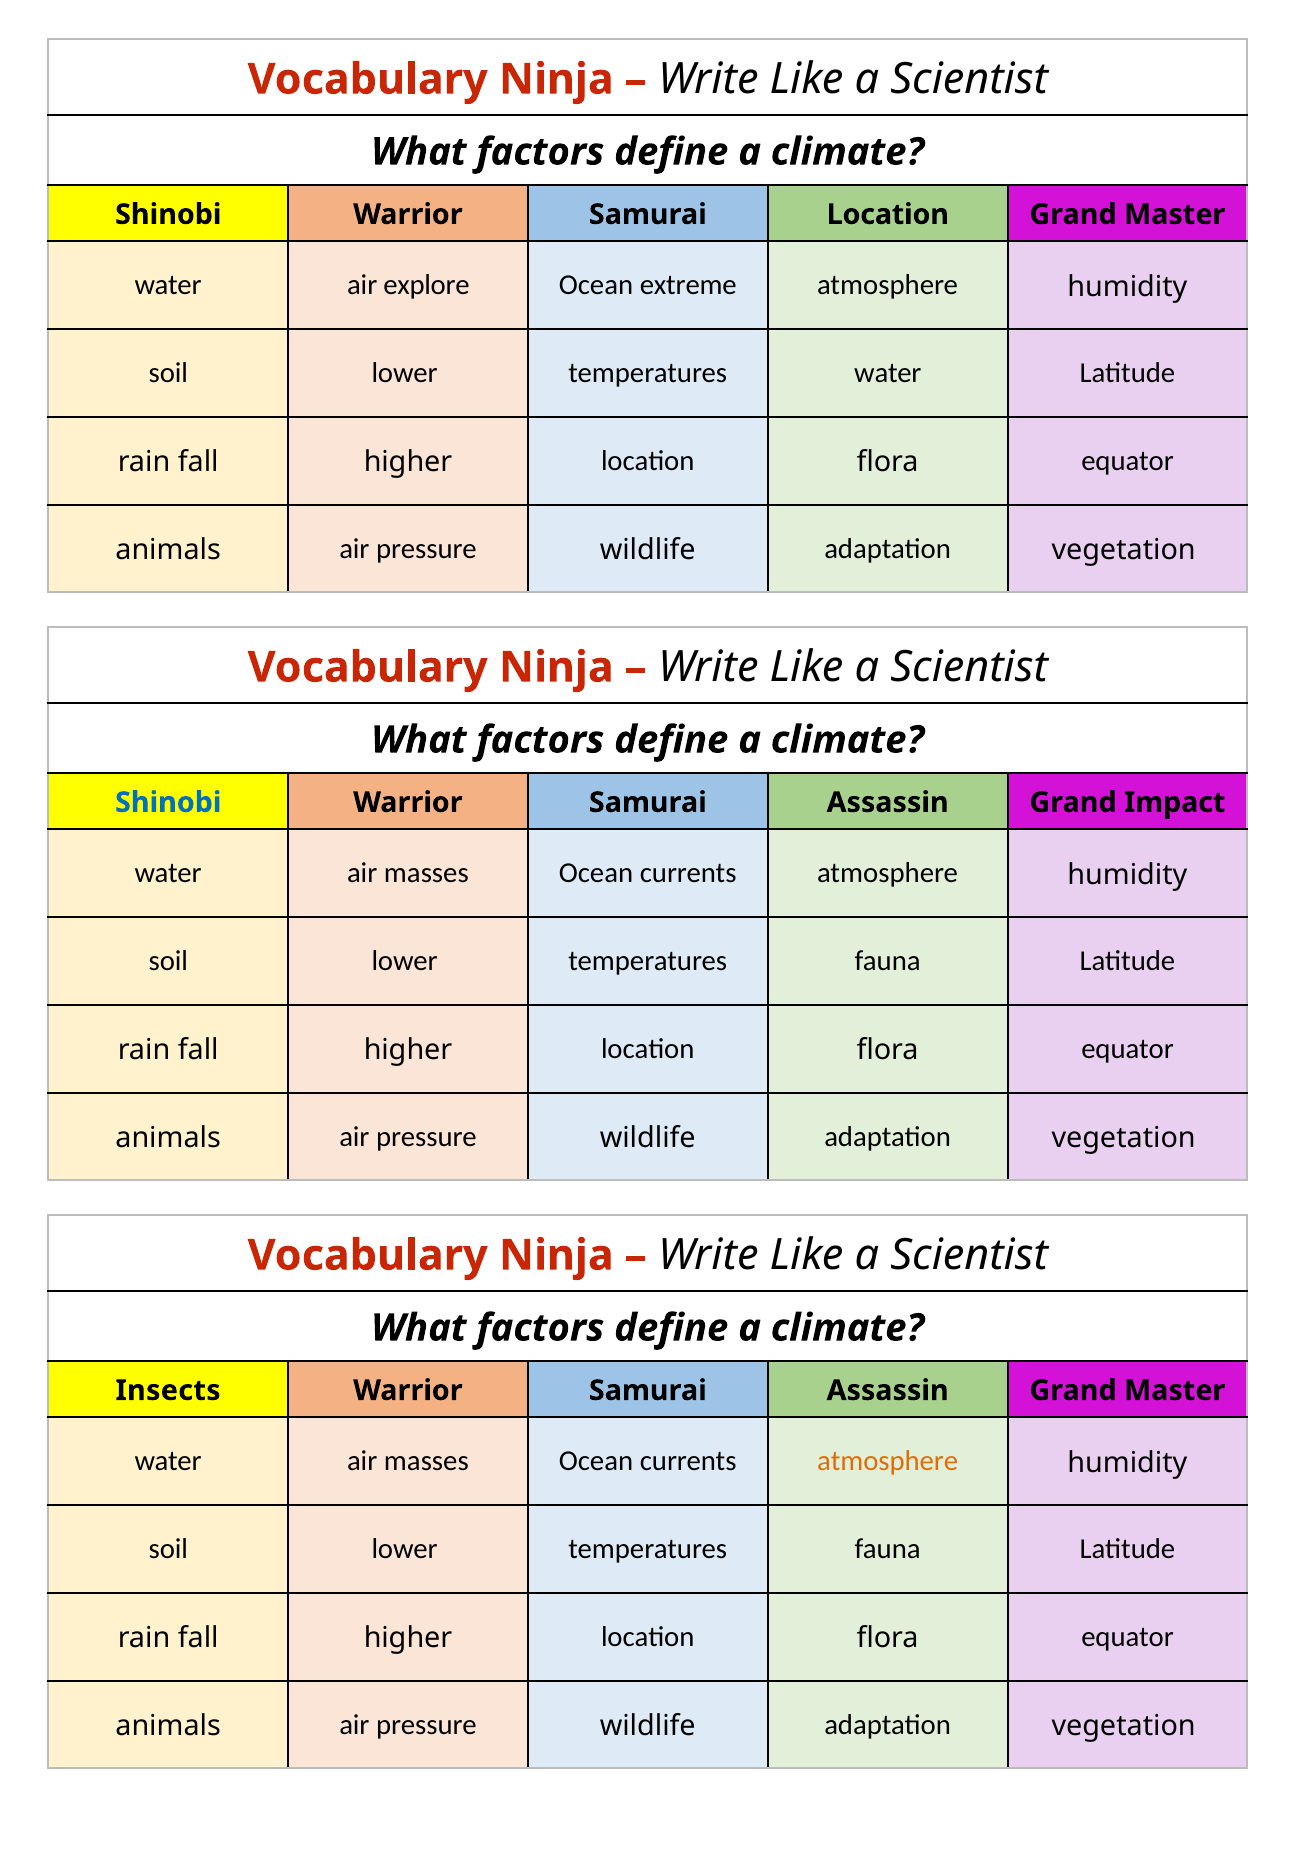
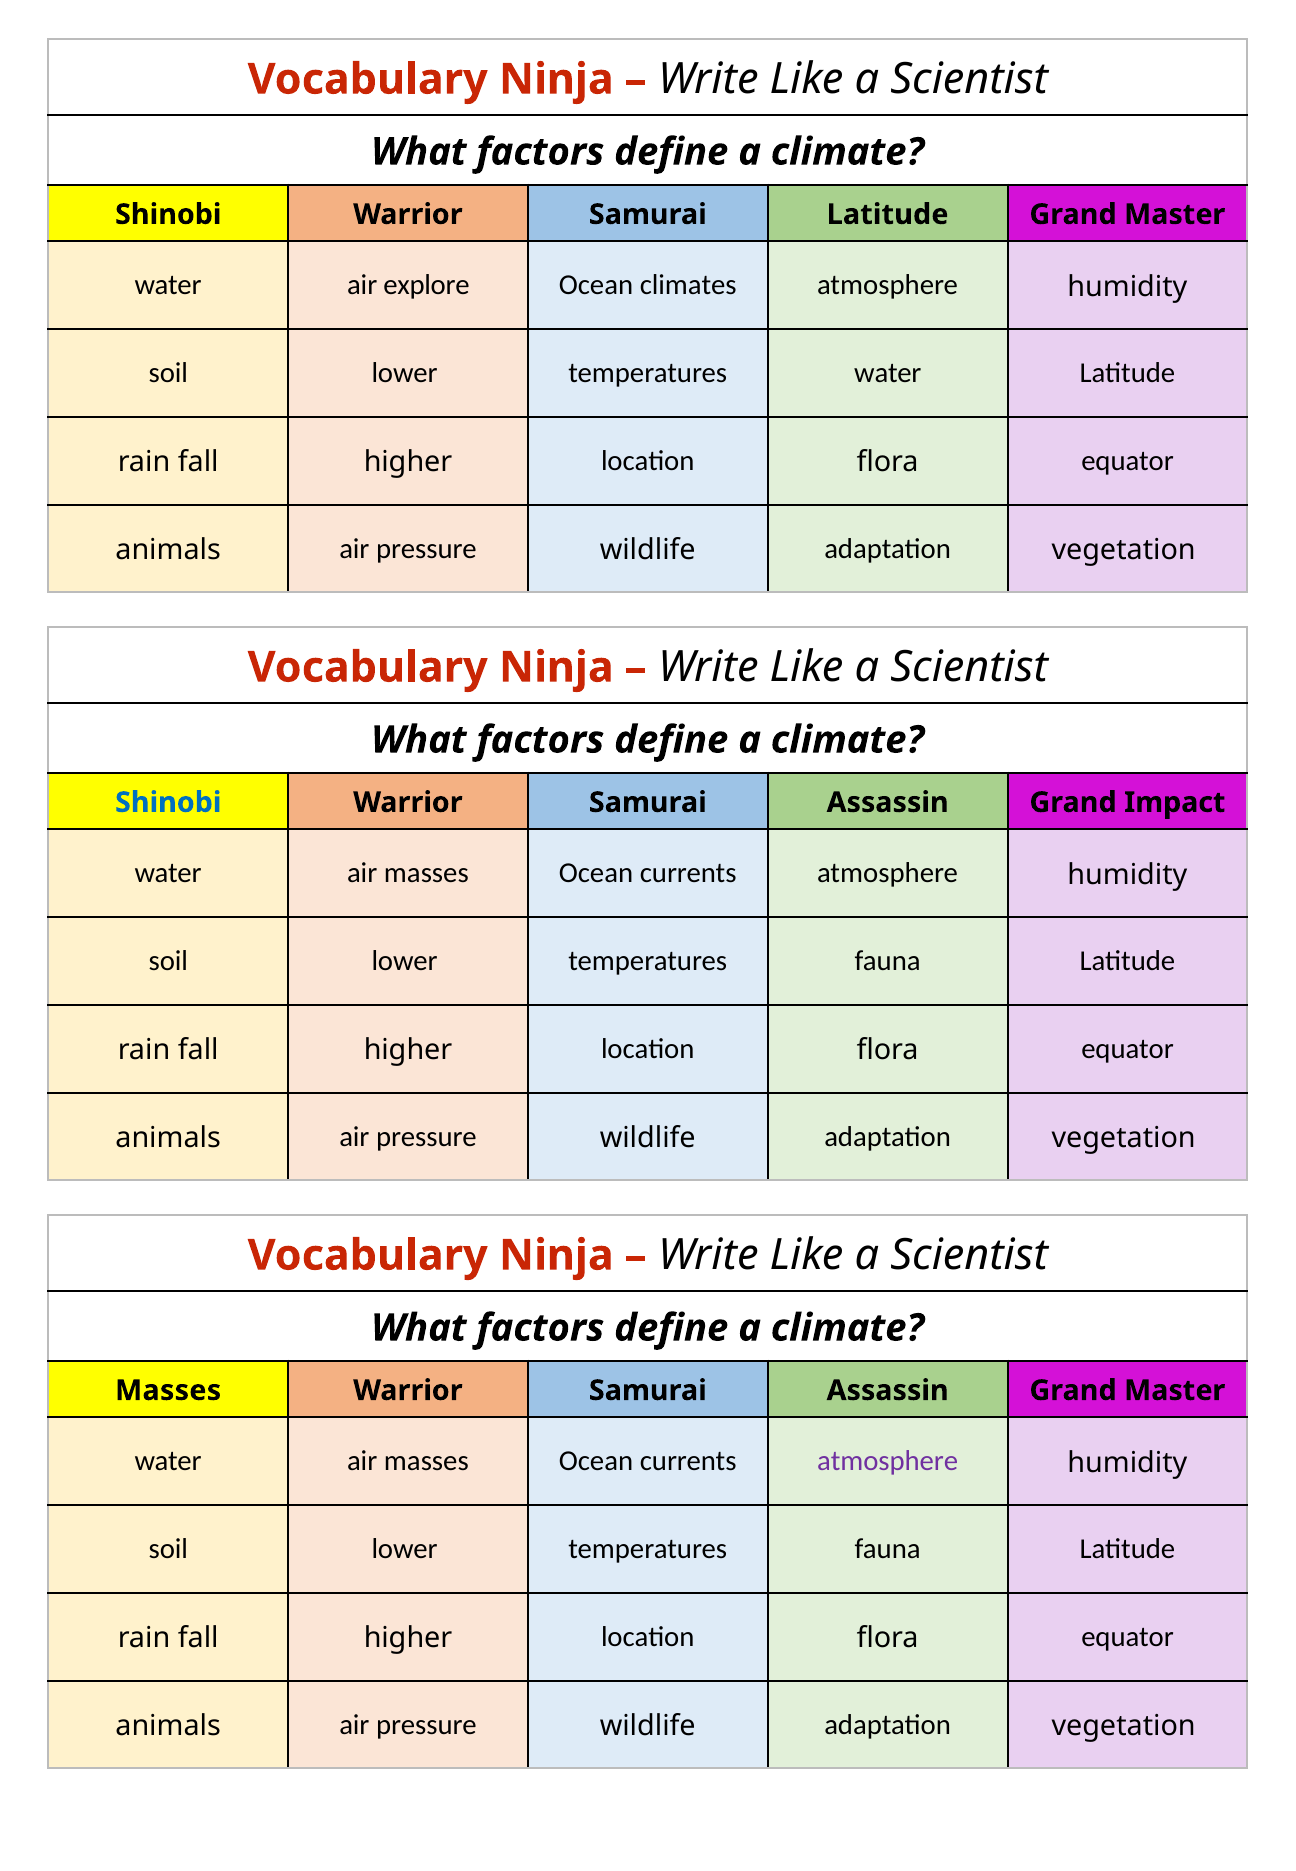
Samurai Location: Location -> Latitude
extreme: extreme -> climates
Insects at (168, 1391): Insects -> Masses
atmosphere at (888, 1462) colour: orange -> purple
